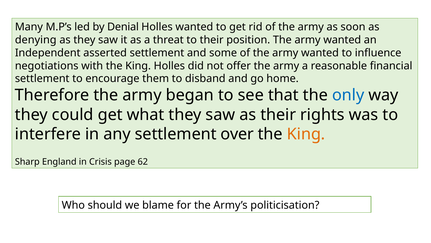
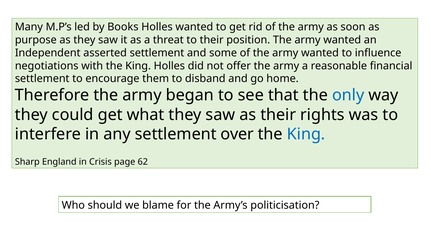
Denial: Denial -> Books
denying: denying -> purpose
King at (306, 134) colour: orange -> blue
